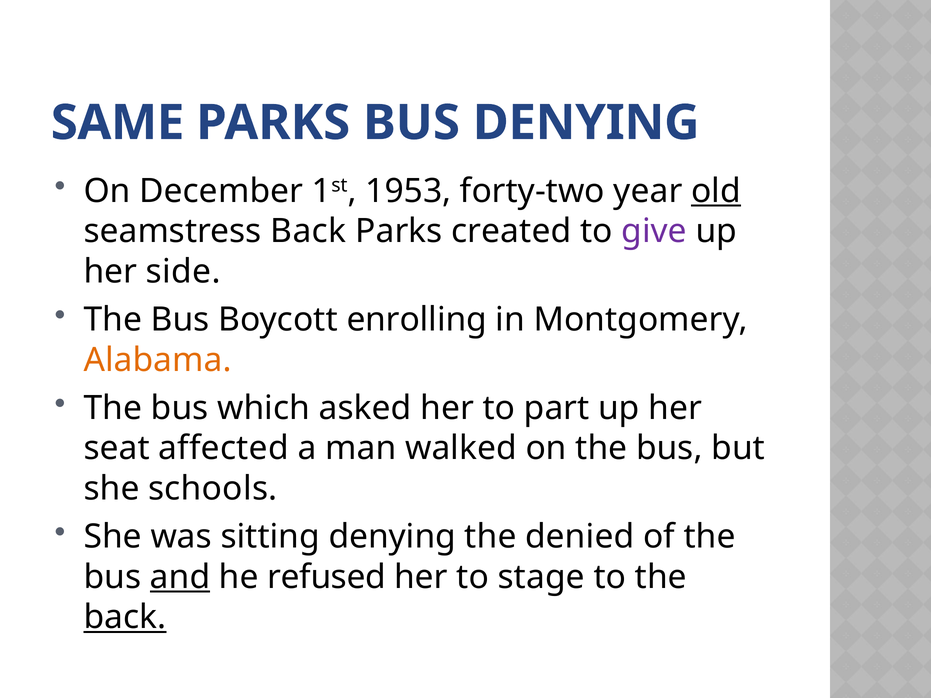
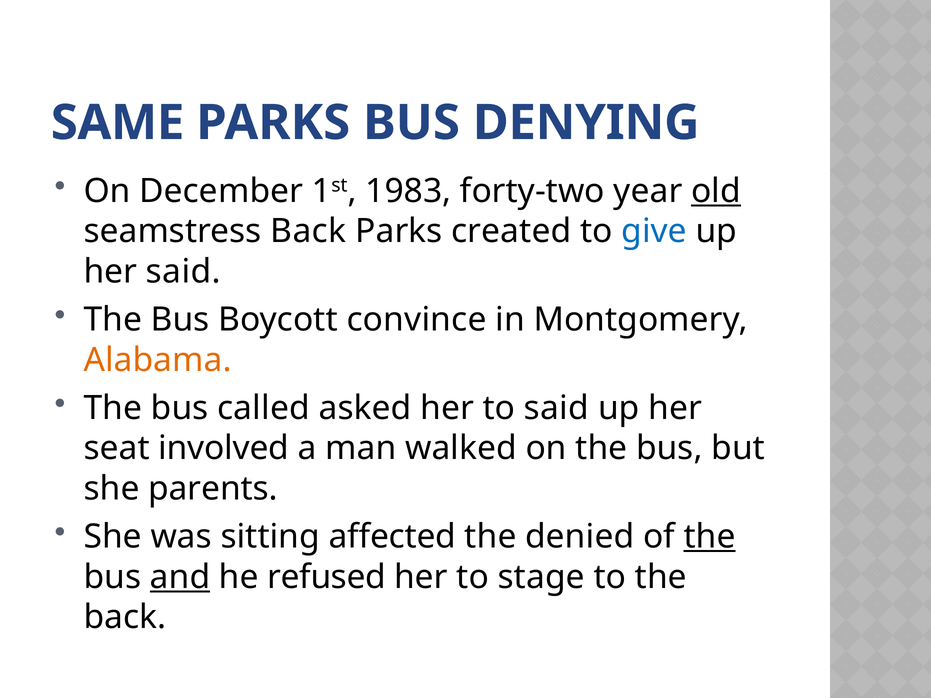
1953: 1953 -> 1983
give colour: purple -> blue
her side: side -> said
enrolling: enrolling -> convince
which: which -> called
to part: part -> said
affected: affected -> involved
schools: schools -> parents
sitting denying: denying -> affected
the at (710, 537) underline: none -> present
back at (125, 618) underline: present -> none
